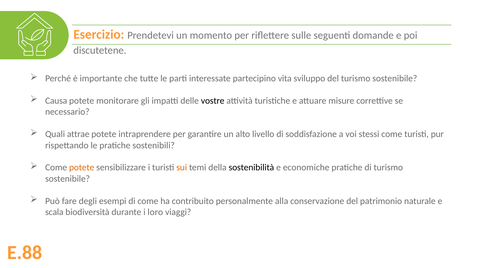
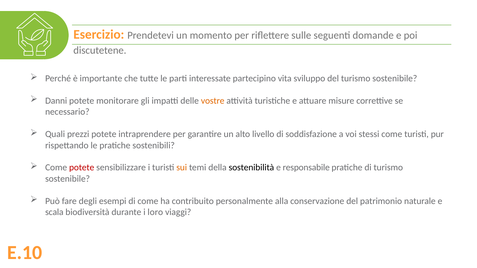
Causa: Causa -> Danni
vostre colour: black -> orange
attrae: attrae -> prezzi
potete at (82, 168) colour: orange -> red
economiche: economiche -> responsabile
E.88: E.88 -> E.10
